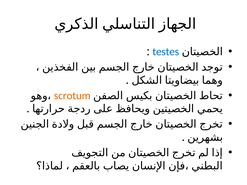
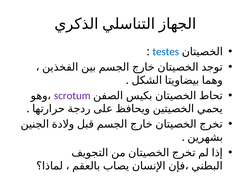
scrotum colour: orange -> purple
